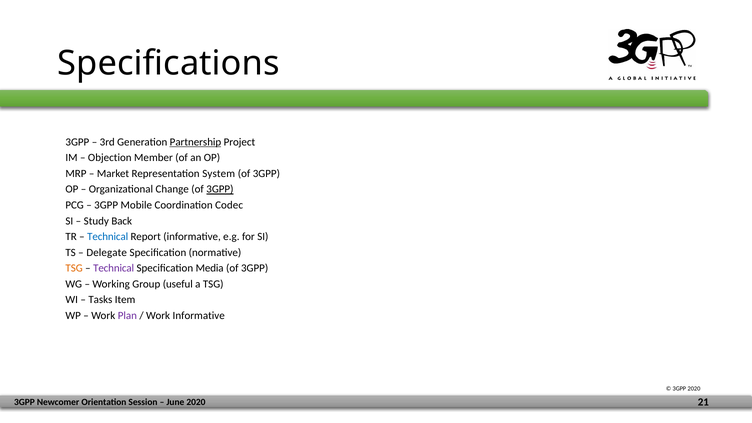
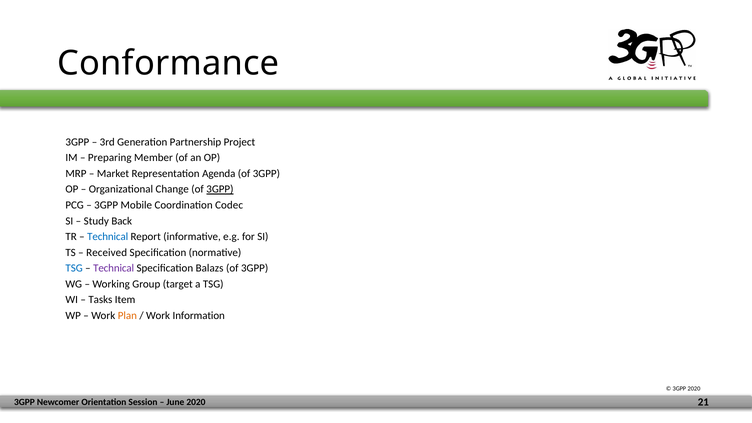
Specifications: Specifications -> Conformance
Partnership underline: present -> none
Objection: Objection -> Preparing
System: System -> Agenda
Delegate: Delegate -> Received
TSG at (74, 268) colour: orange -> blue
Media: Media -> Balazs
useful: useful -> target
Plan colour: purple -> orange
Work Informative: Informative -> Information
